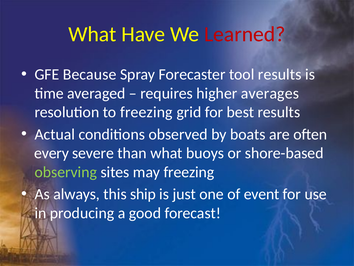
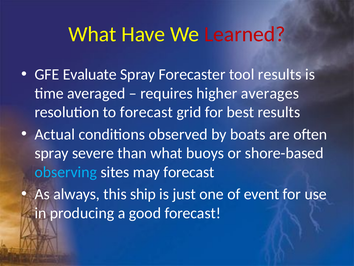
Because: Because -> Evaluate
to freezing: freezing -> forecast
every at (52, 153): every -> spray
observing colour: light green -> light blue
may freezing: freezing -> forecast
